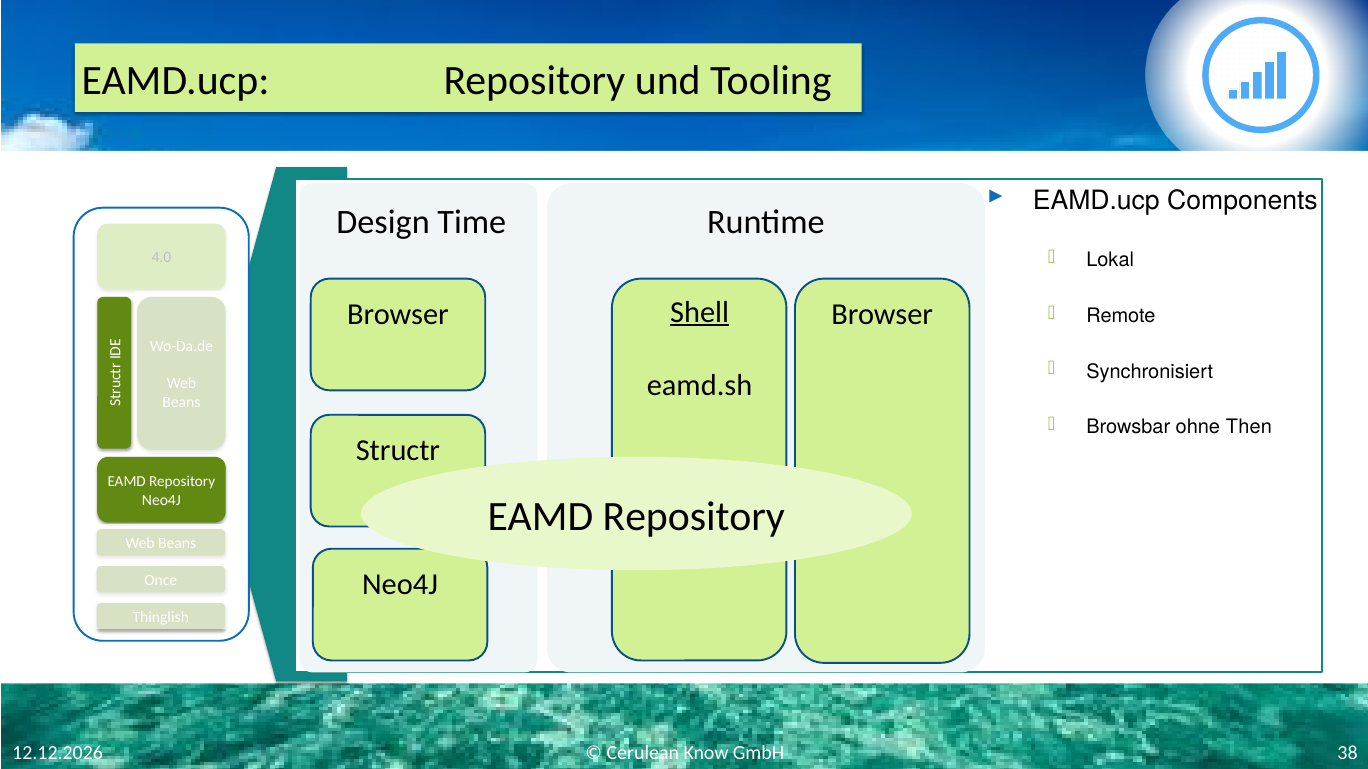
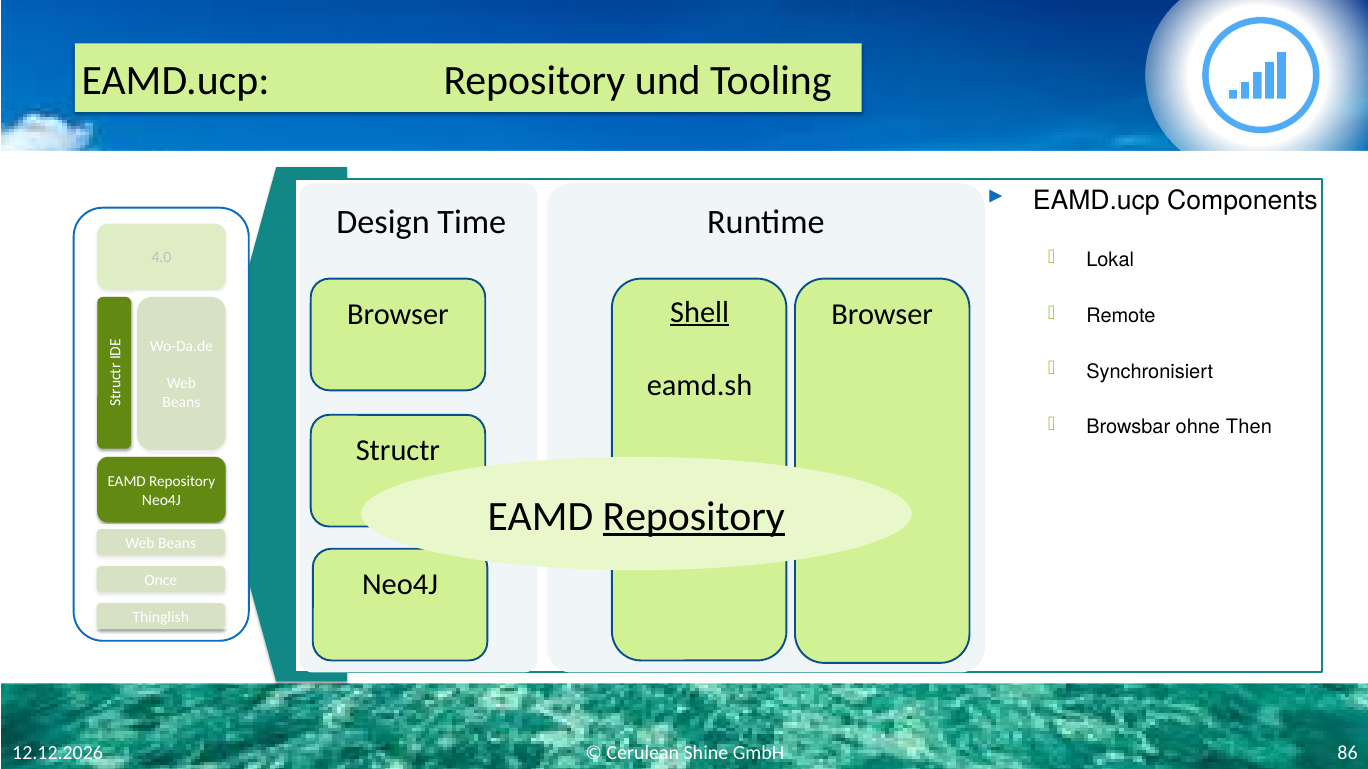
Repository at (694, 517) underline: none -> present
Know: Know -> Shine
38: 38 -> 86
